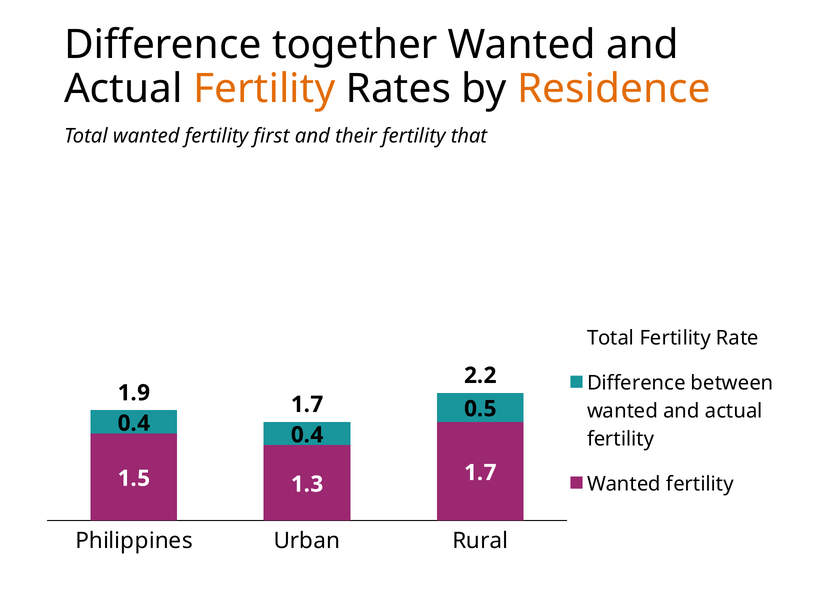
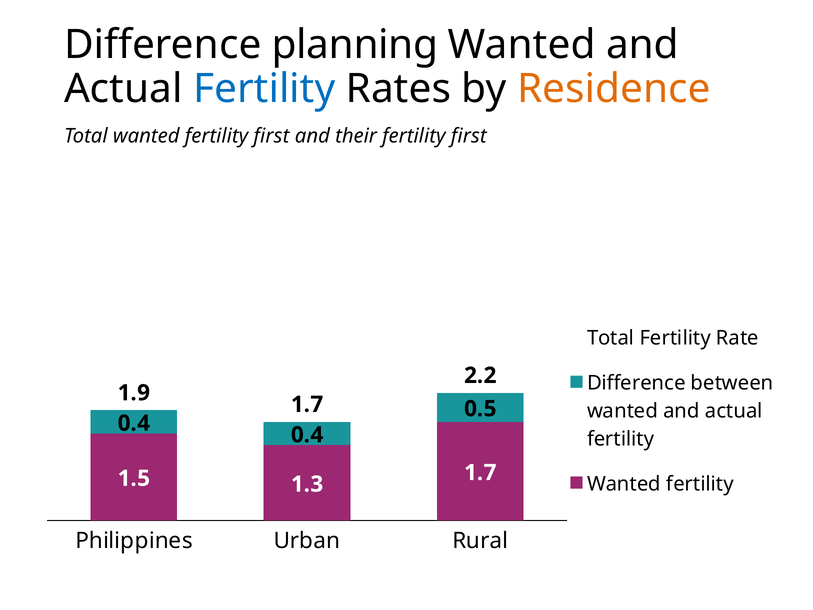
together: together -> planning
Fertility at (264, 89) colour: orange -> blue
that at (469, 136): that -> first
